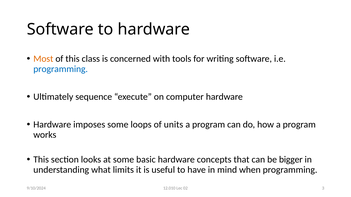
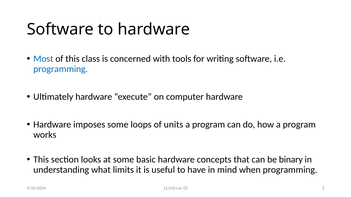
Most colour: orange -> blue
Ultimately sequence: sequence -> hardware
bigger: bigger -> binary
